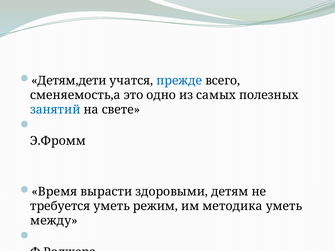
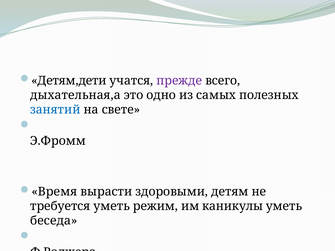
прежде colour: blue -> purple
сменяемость,а: сменяемость,а -> дыхательная,а
методика: методика -> каникулы
между: между -> беседа
